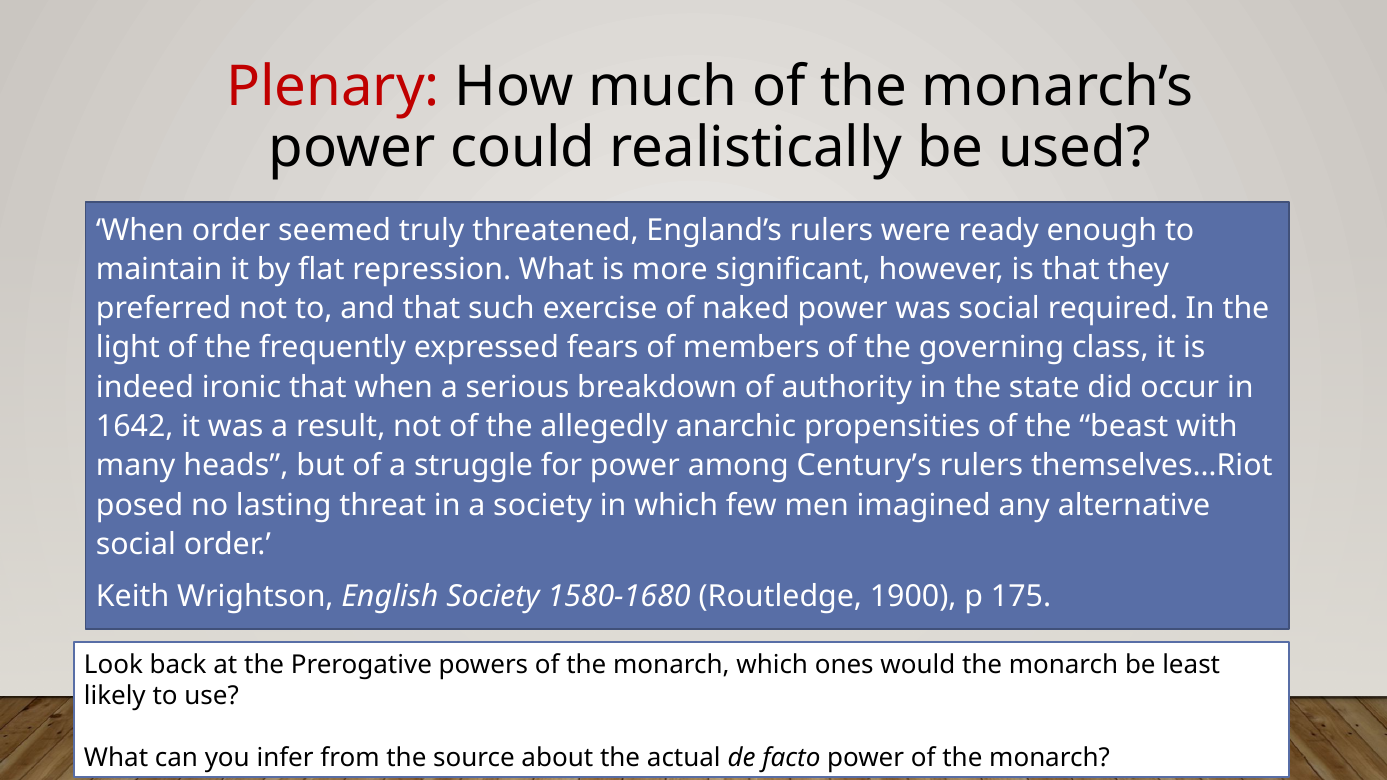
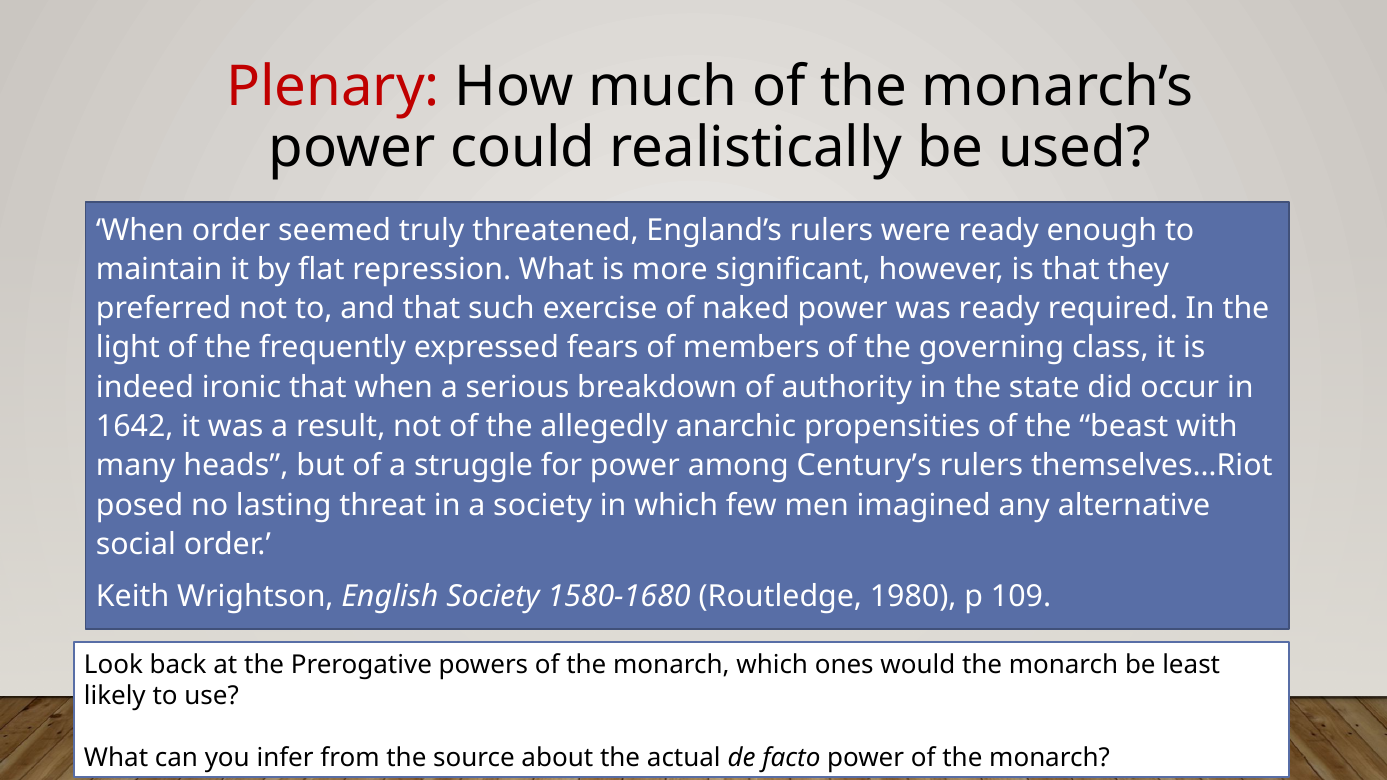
was social: social -> ready
1900: 1900 -> 1980
175: 175 -> 109
